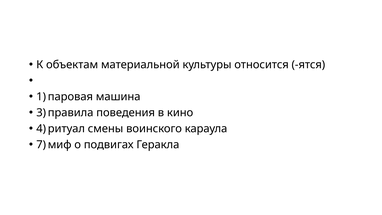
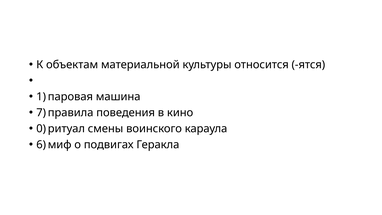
3: 3 -> 7
4: 4 -> 0
7: 7 -> 6
